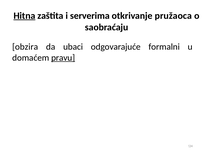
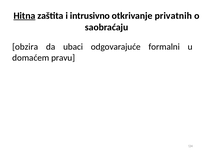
serverima: serverima -> intrusivno
pružaoca: pružaoca -> privatnih
pravu underline: present -> none
